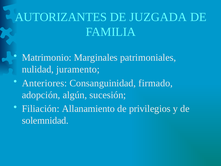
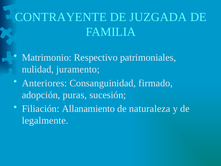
AUTORIZANTES: AUTORIZANTES -> CONTRAYENTE
Marginales: Marginales -> Respectivo
algún: algún -> puras
privilegios: privilegios -> naturaleza
solemnidad: solemnidad -> legalmente
